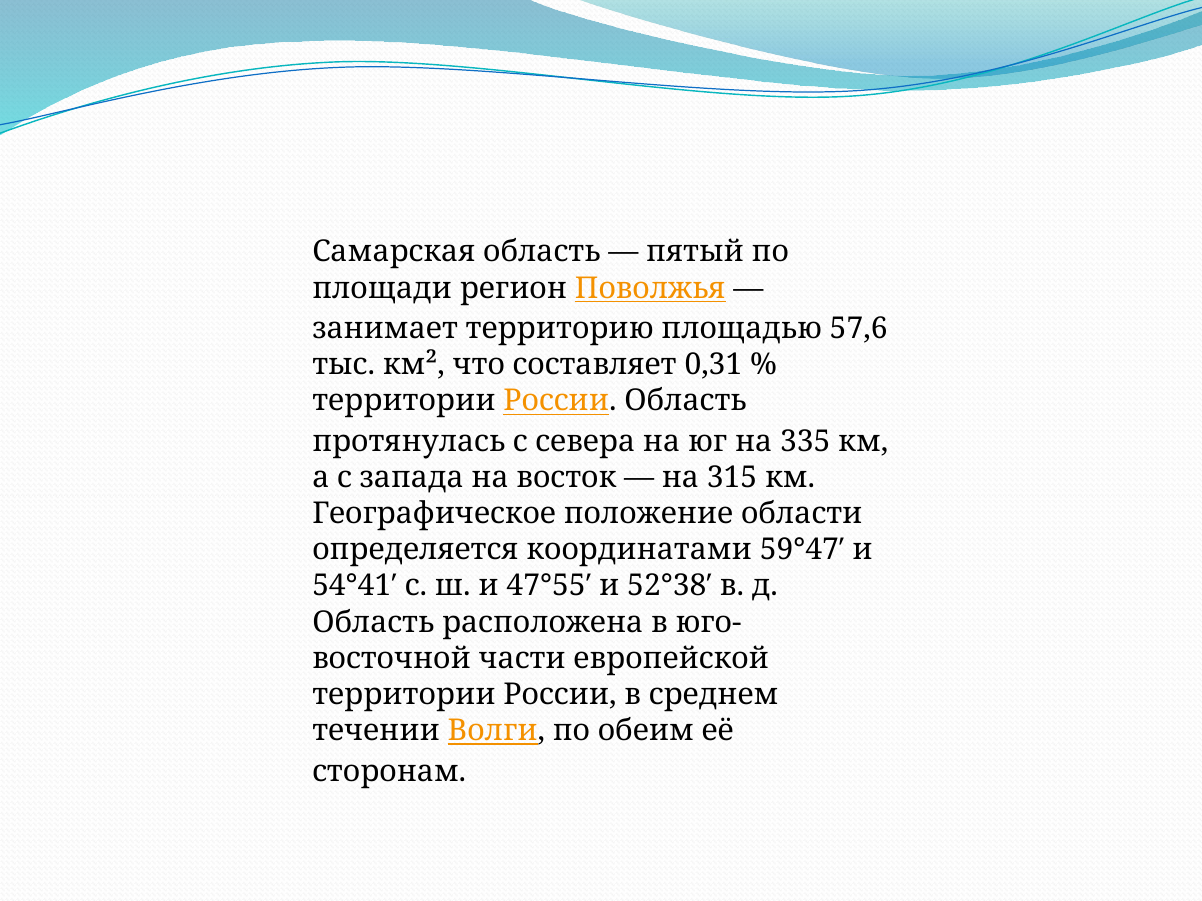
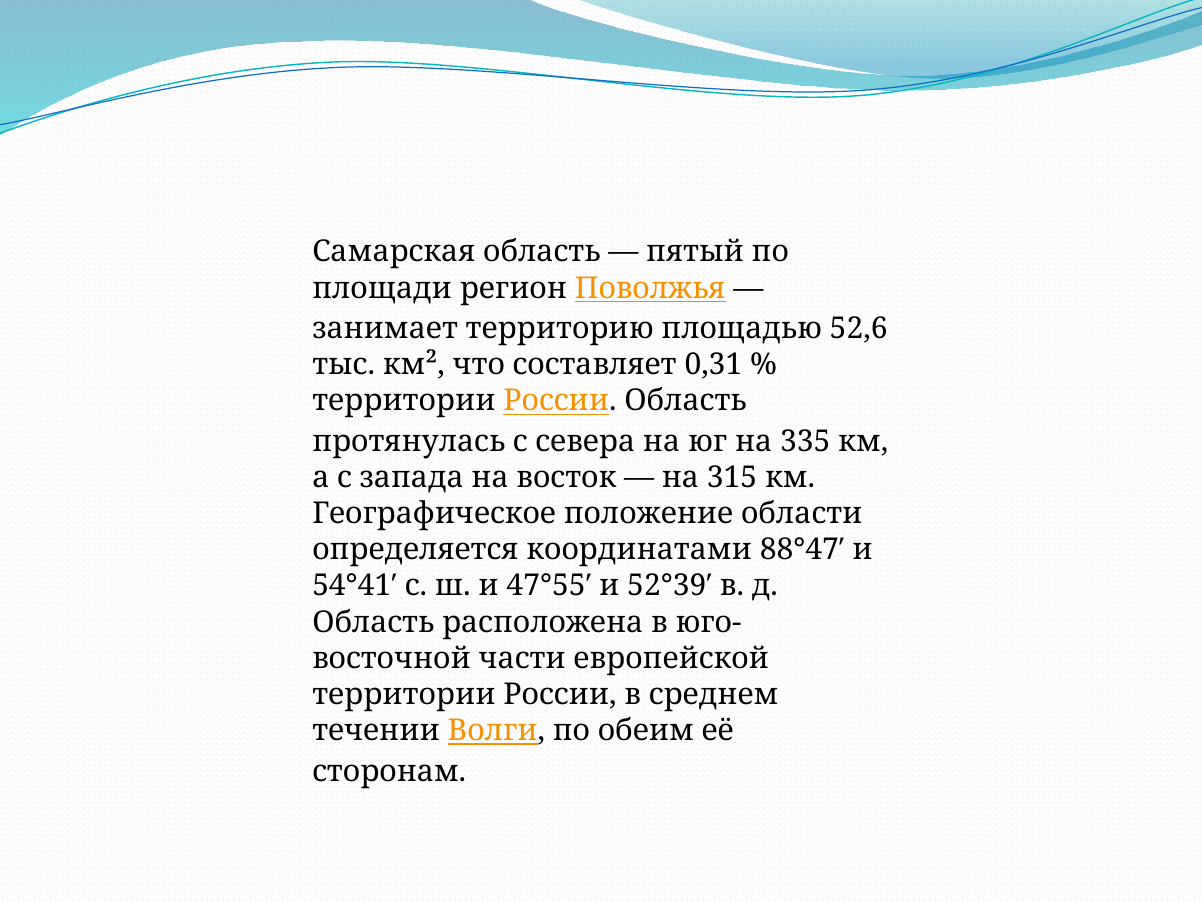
57,6: 57,6 -> 52,6
59°47′: 59°47′ -> 88°47′
52°38′: 52°38′ -> 52°39′
